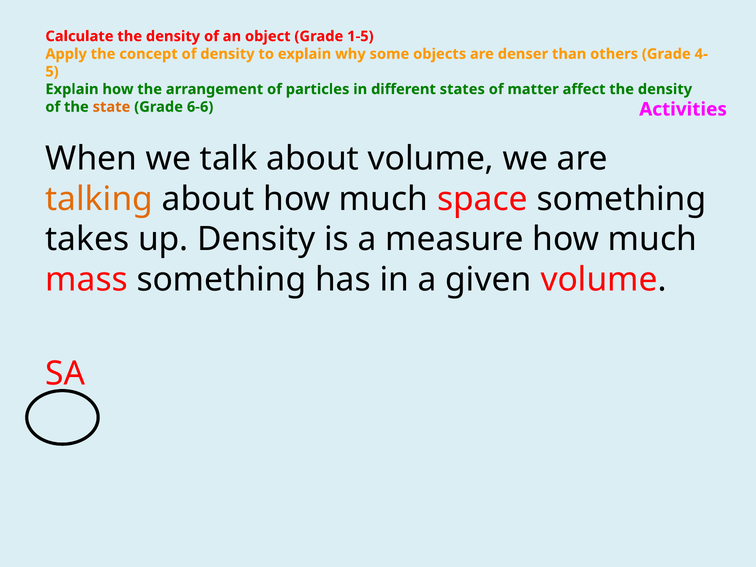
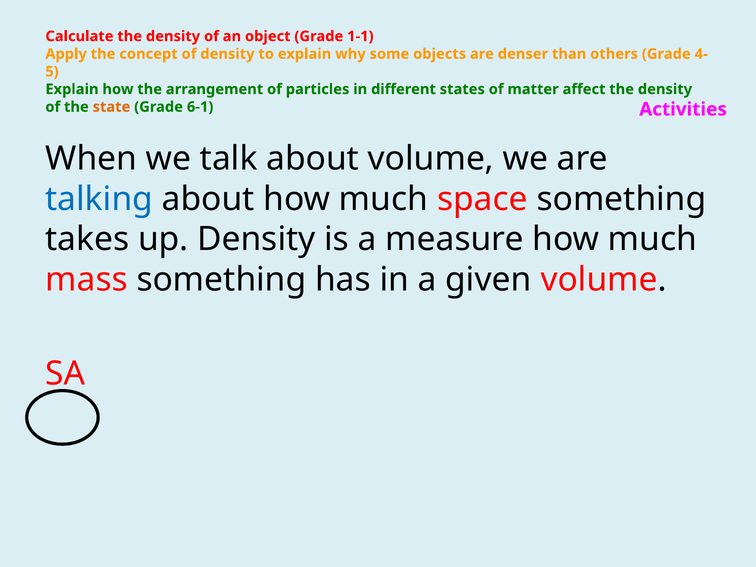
1-5: 1-5 -> 1-1
6-6: 6-6 -> 6-1
talking colour: orange -> blue
